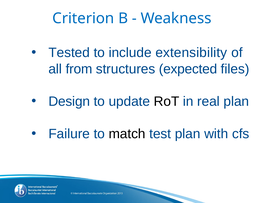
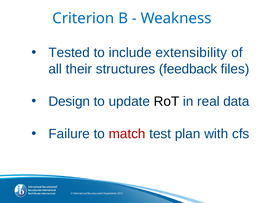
from: from -> their
expected: expected -> feedback
real plan: plan -> data
match colour: black -> red
